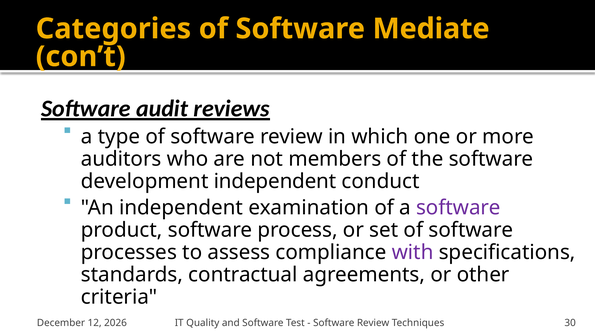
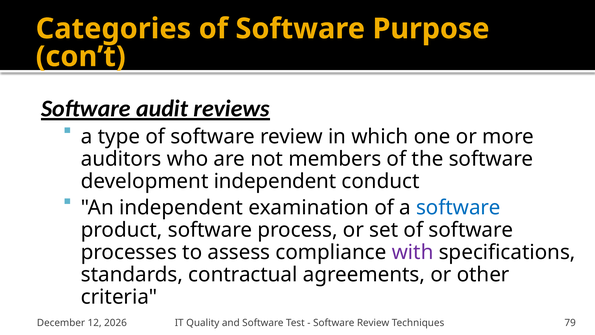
Mediate: Mediate -> Purpose
software at (458, 208) colour: purple -> blue
30: 30 -> 79
